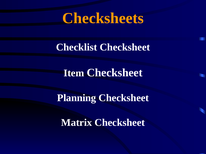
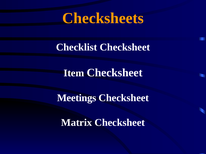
Planning: Planning -> Meetings
